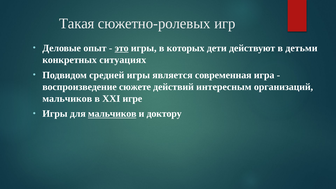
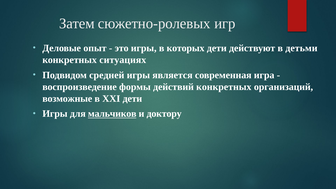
Такая: Такая -> Затем
это underline: present -> none
сюжете: сюжете -> формы
действий интересным: интересным -> конкретных
мальчиков at (67, 99): мальчиков -> возможные
XXI игре: игре -> дети
